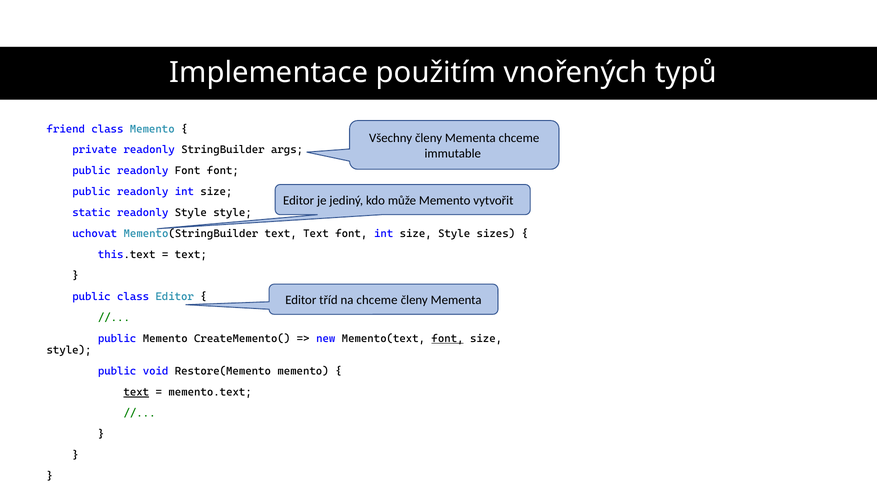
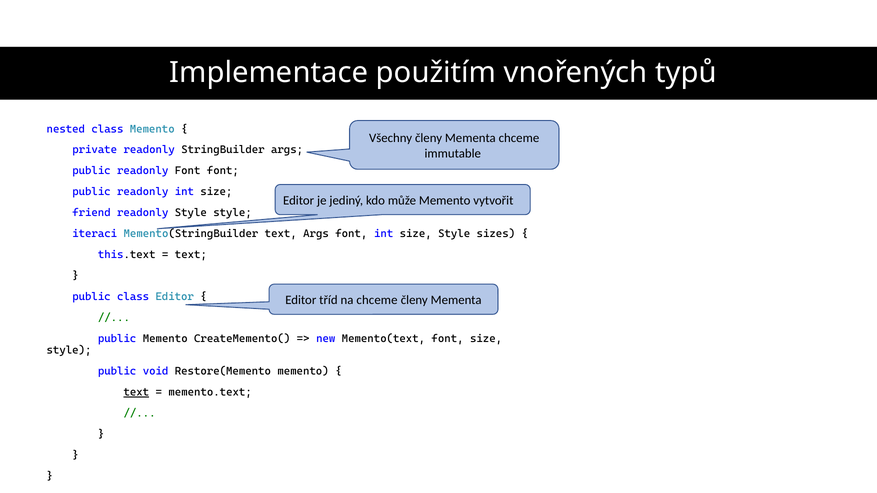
friend: friend -> nested
static: static -> friend
uchovat: uchovat -> iteraci
text Text: Text -> Args
font at (448, 339) underline: present -> none
